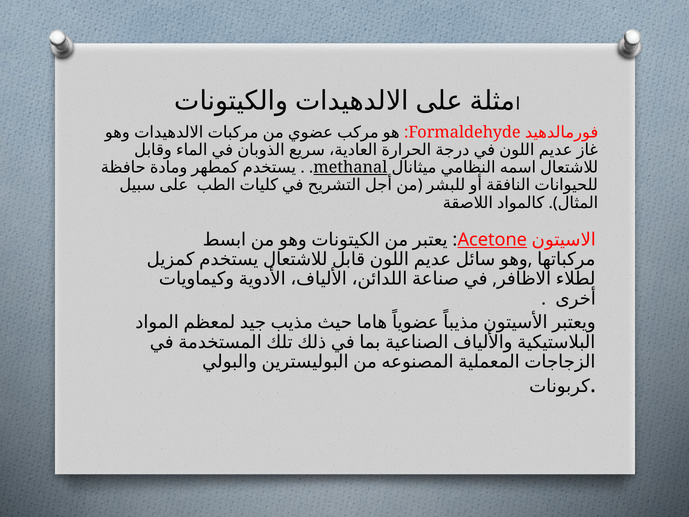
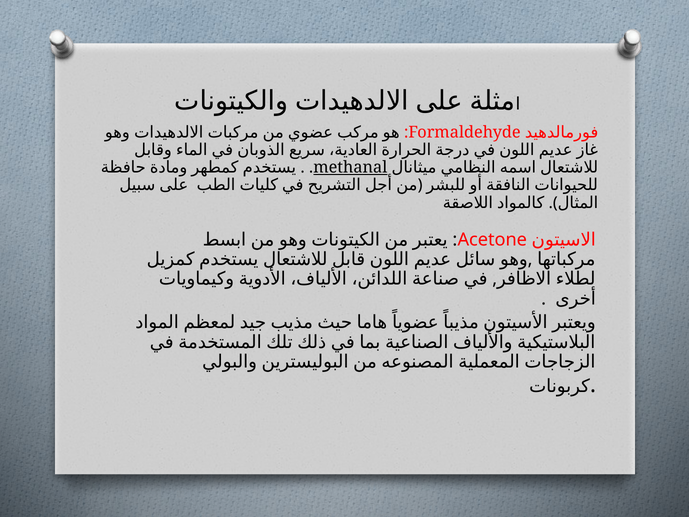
Acetone underline: present -> none
